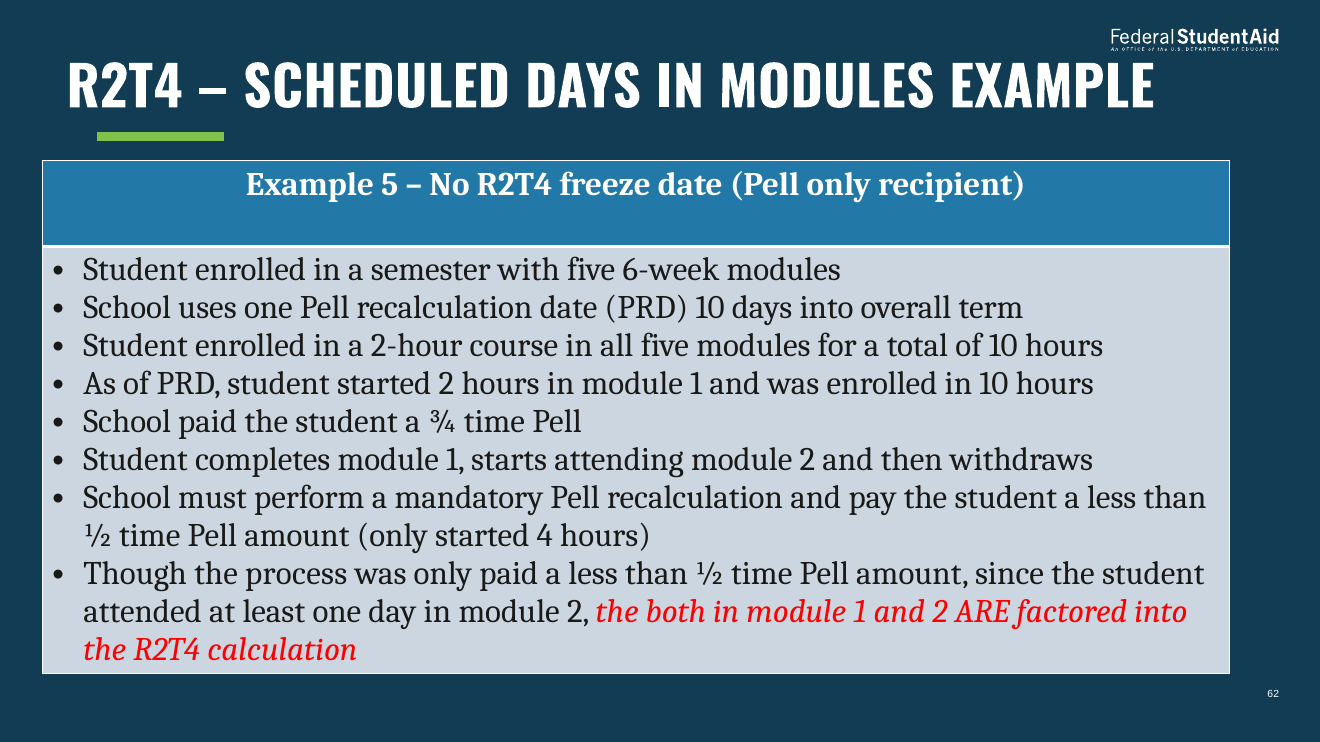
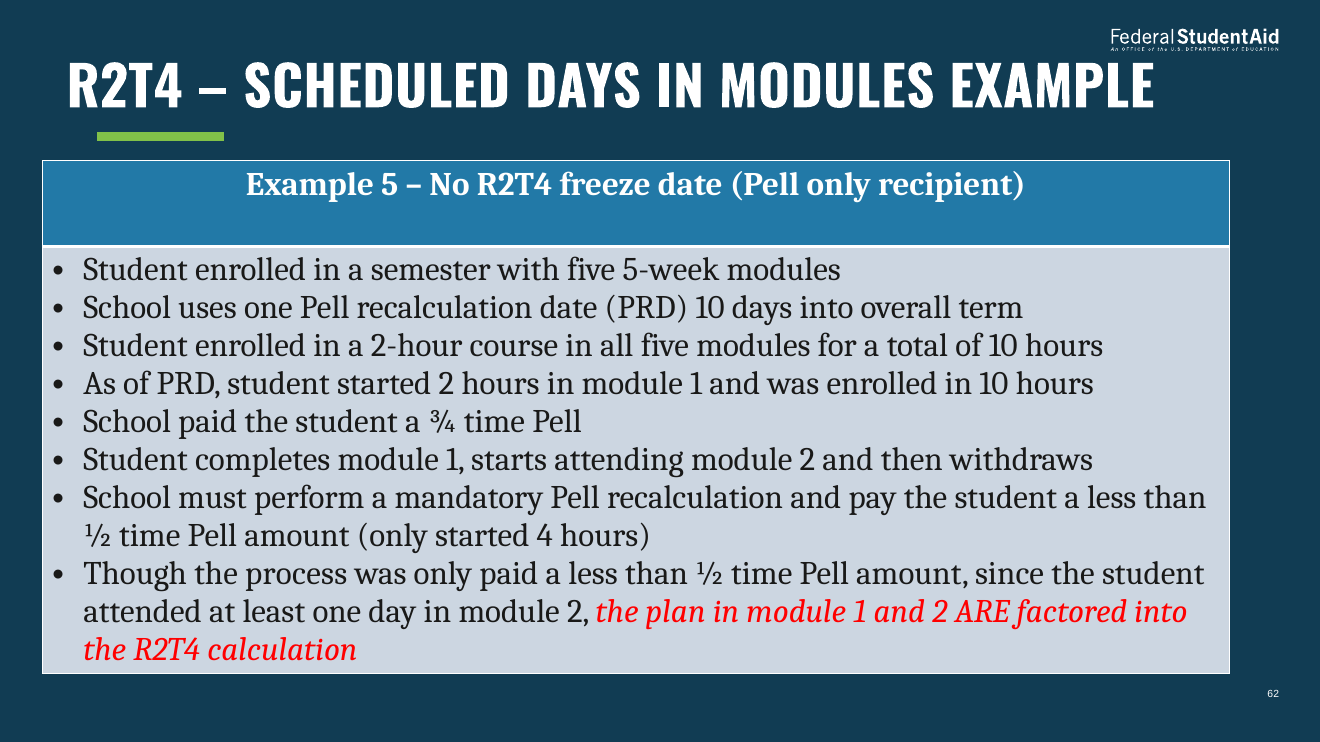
6-week: 6-week -> 5-week
both: both -> plan
